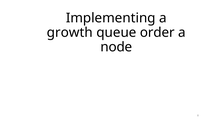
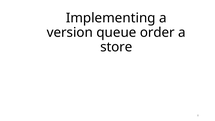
growth: growth -> version
node: node -> store
